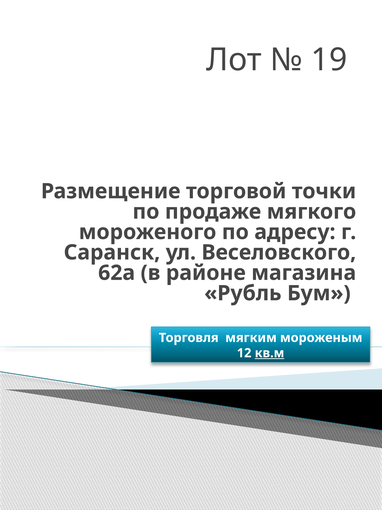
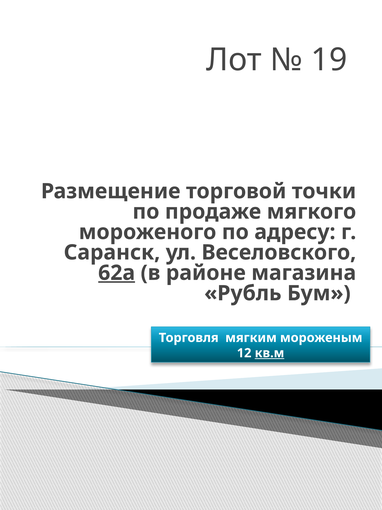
62а underline: none -> present
